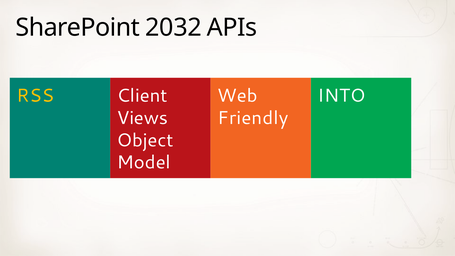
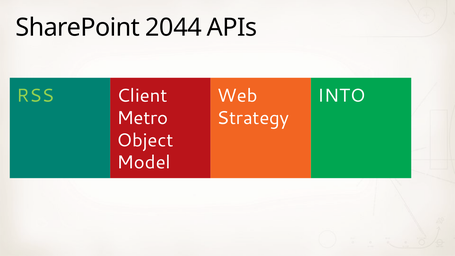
2032: 2032 -> 2044
RSS colour: yellow -> light green
Views: Views -> Metro
Friendly: Friendly -> Strategy
